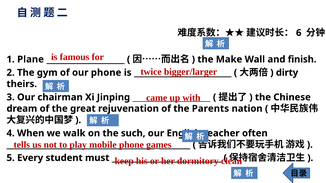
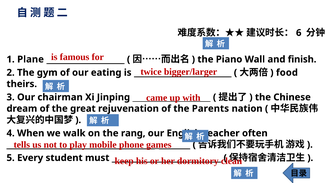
Make: Make -> Piano
our phone: phone -> eating
dirty: dirty -> food
such: such -> rang
